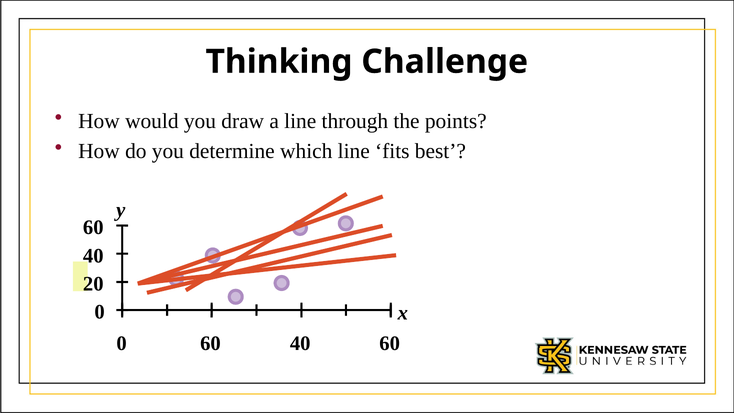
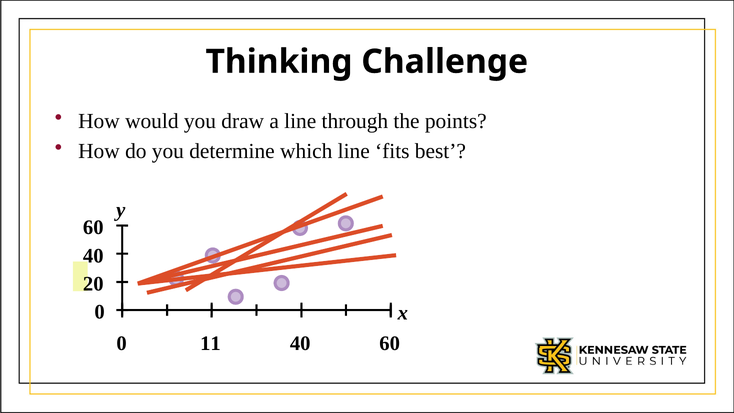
0 60: 60 -> 11
